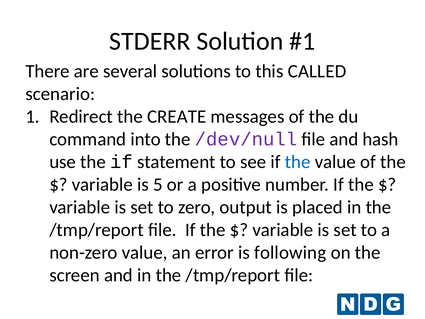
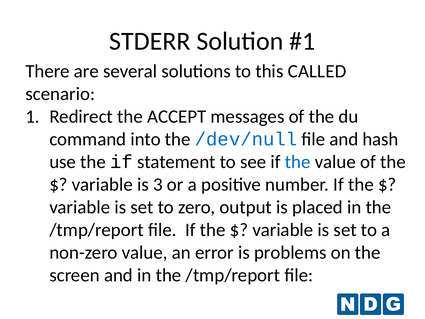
CREATE: CREATE -> ACCEPT
/dev/null colour: purple -> blue
5: 5 -> 3
following: following -> problems
